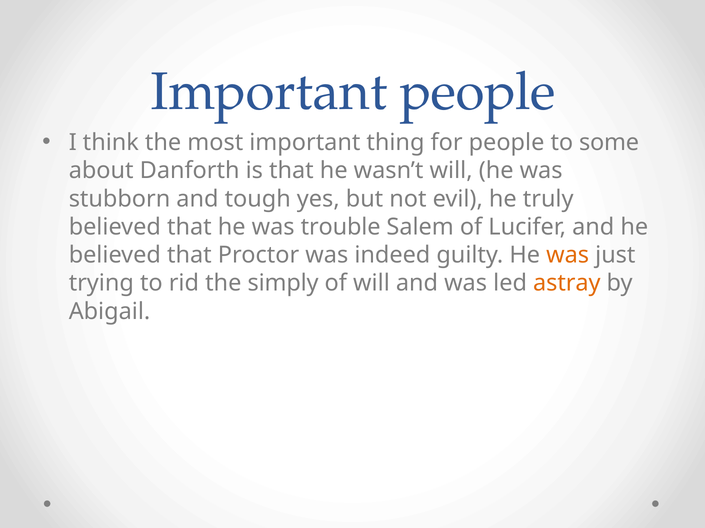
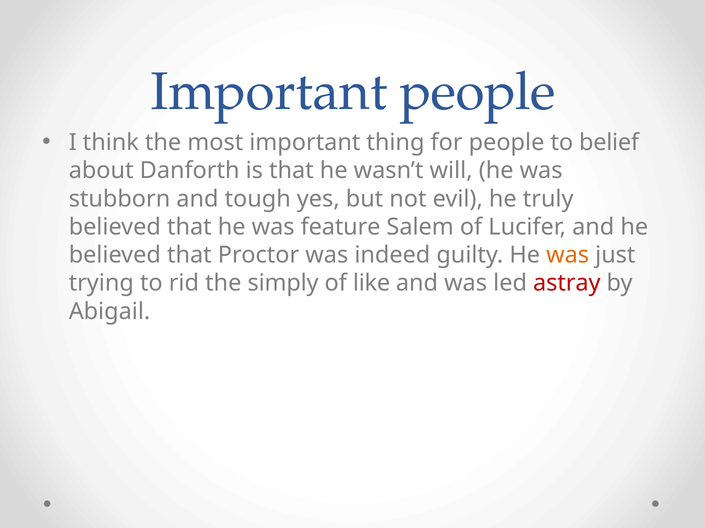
some: some -> belief
trouble: trouble -> feature
of will: will -> like
astray colour: orange -> red
